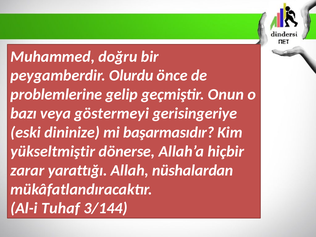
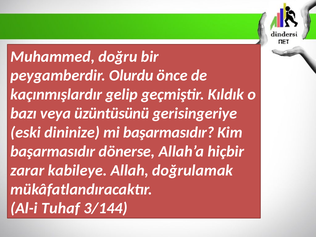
problemlerine: problemlerine -> kaçınmışlardır
Onun: Onun -> Kıldık
göstermeyi: göstermeyi -> üzüntüsünü
yükseltmiştir at (53, 151): yükseltmiştir -> başarmasıdır
yarattığı: yarattığı -> kabileye
nüshalardan: nüshalardan -> doğrulamak
